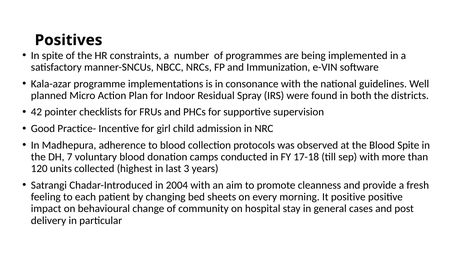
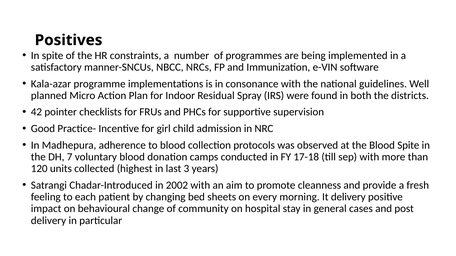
2004: 2004 -> 2002
It positive: positive -> delivery
